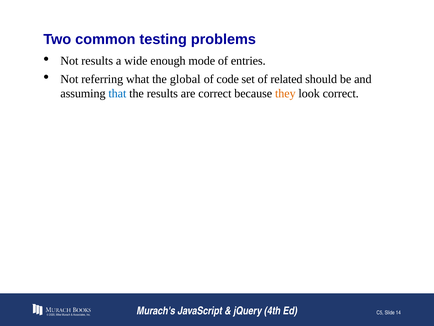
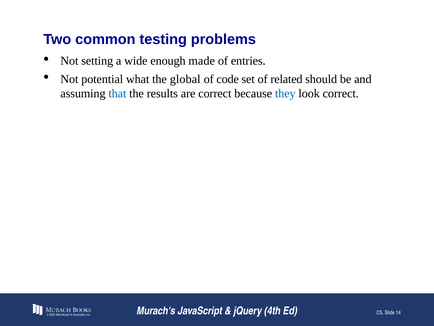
Not results: results -> setting
mode: mode -> made
referring: referring -> potential
they colour: orange -> blue
